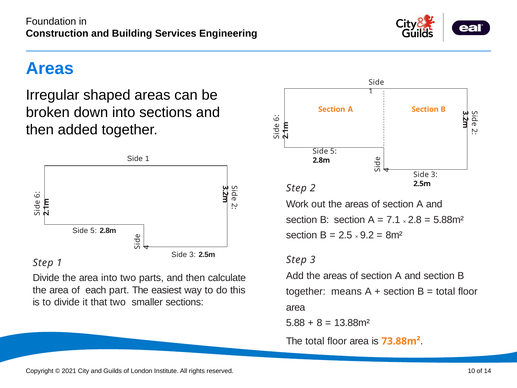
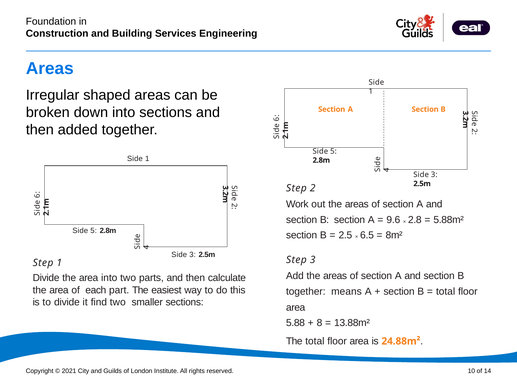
7.1: 7.1 -> 9.6
9.2: 9.2 -> 6.5
that: that -> find
73.88m²: 73.88m² -> 24.88m²
